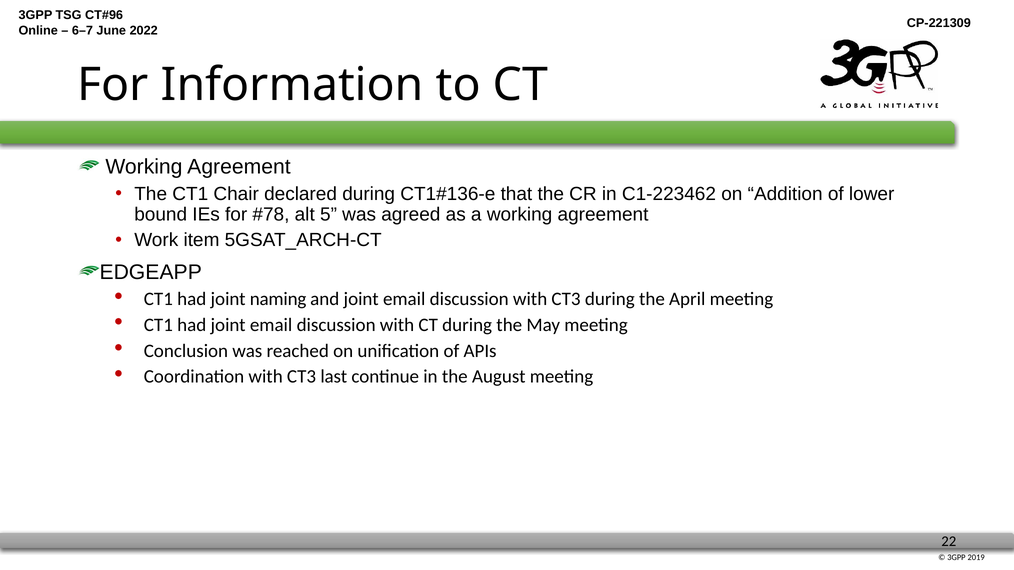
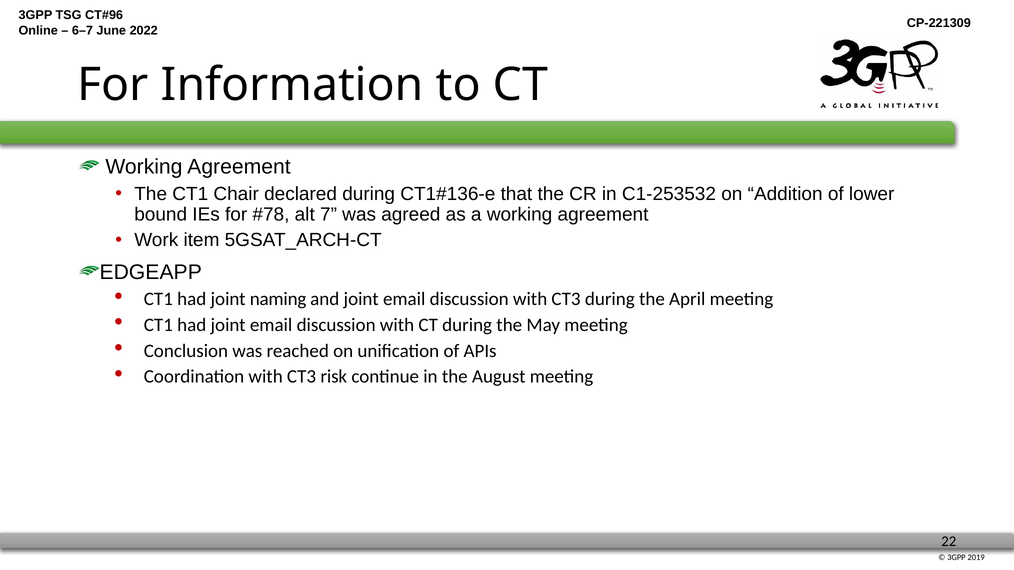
C1-223462: C1-223462 -> C1-253532
5: 5 -> 7
last: last -> risk
